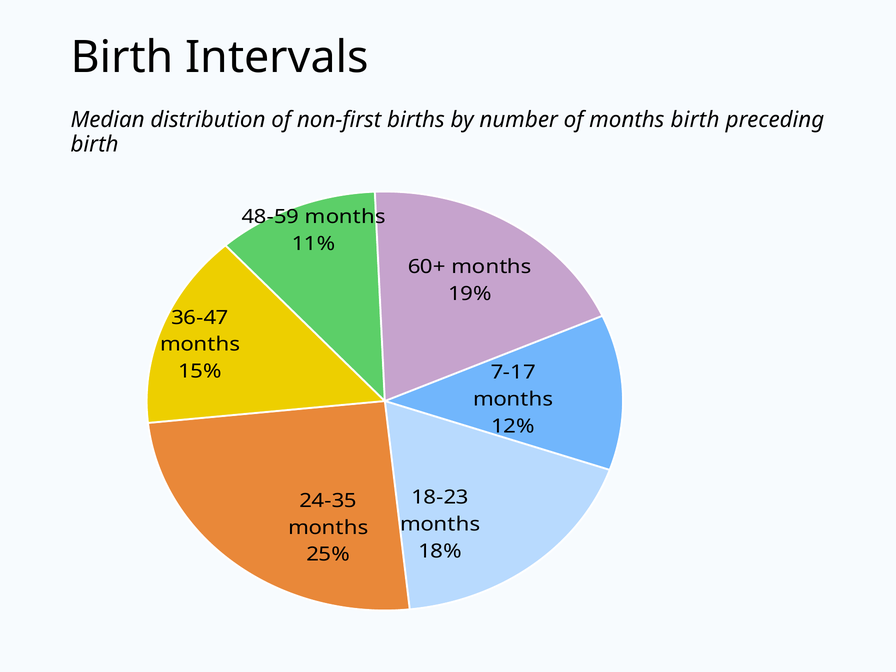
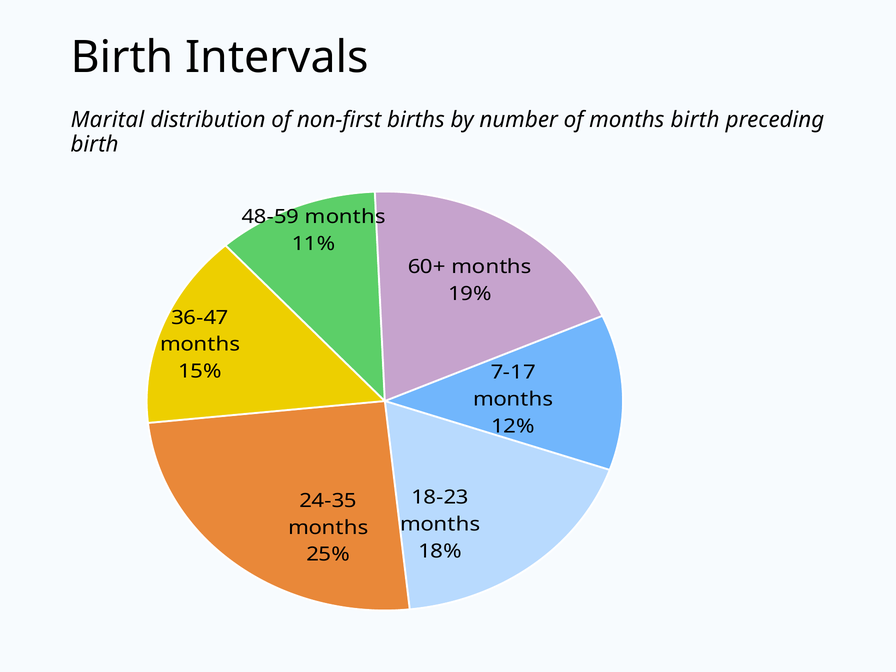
Median: Median -> Marital
